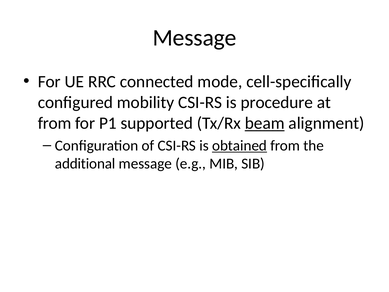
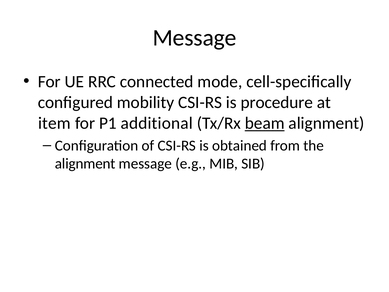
from at (55, 123): from -> item
supported: supported -> additional
obtained underline: present -> none
additional at (85, 164): additional -> alignment
